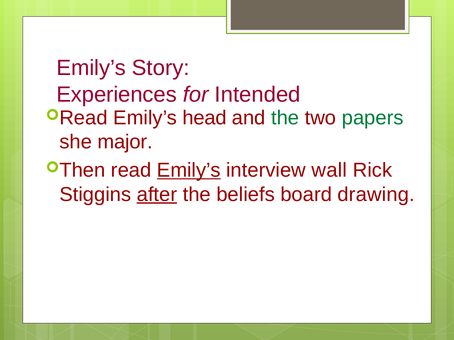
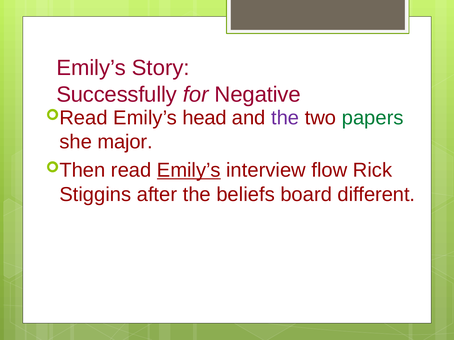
Experiences: Experiences -> Successfully
Intended: Intended -> Negative
the at (285, 118) colour: green -> purple
wall: wall -> flow
after underline: present -> none
drawing: drawing -> different
